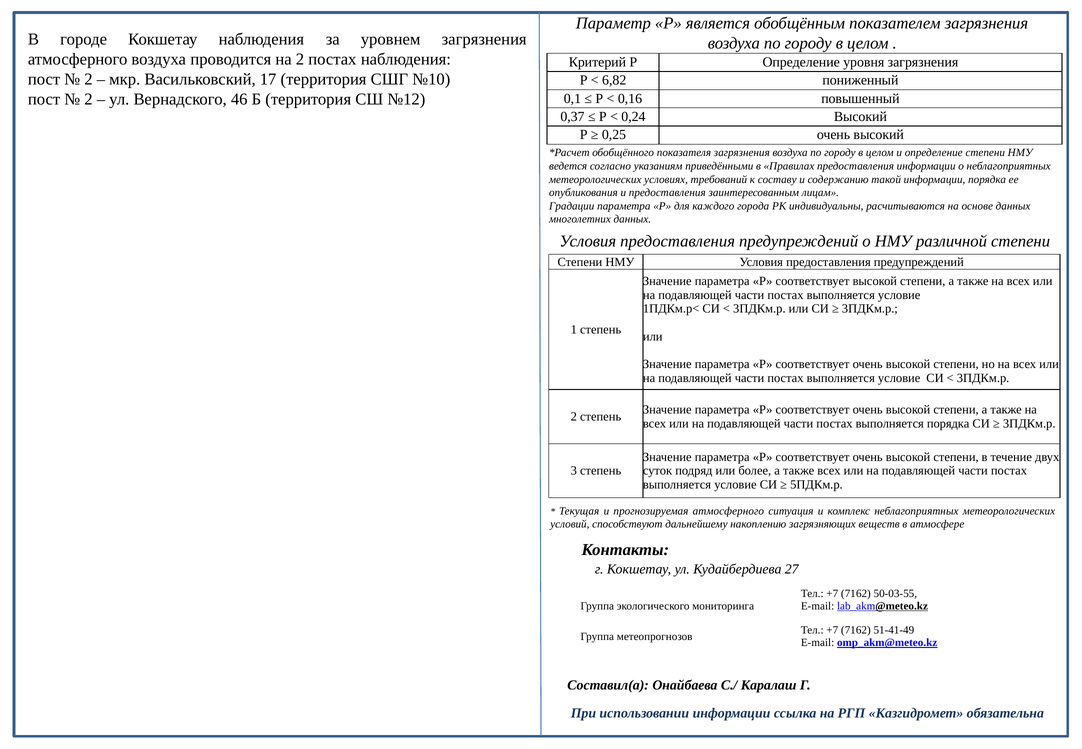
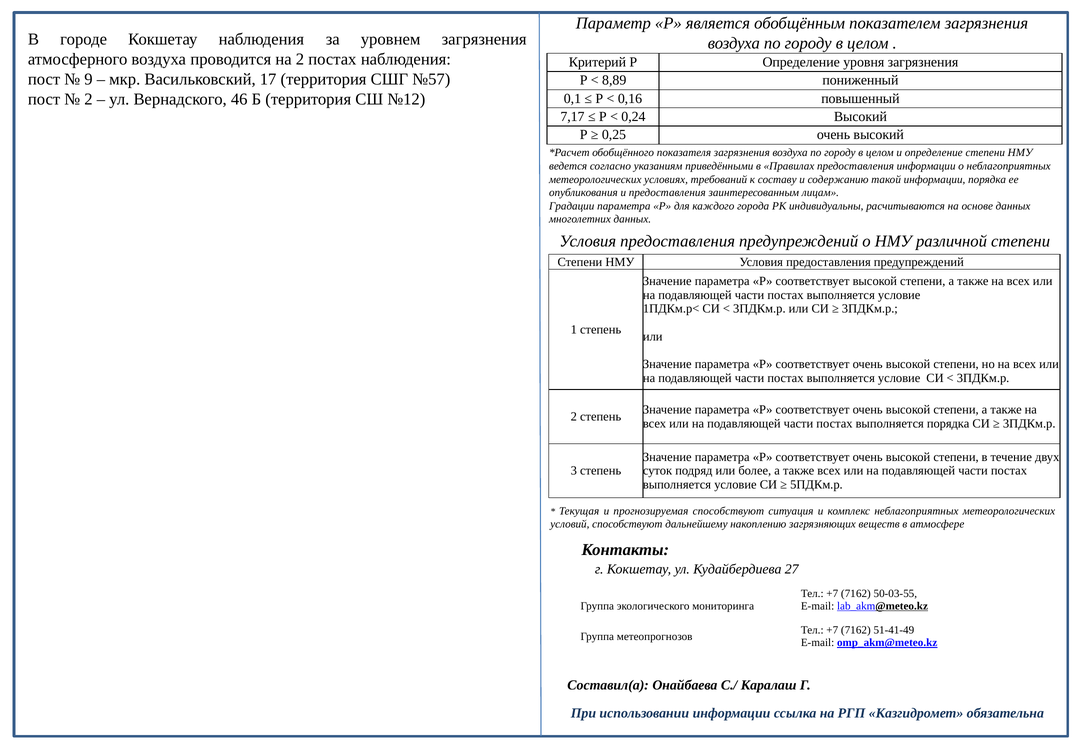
2 at (88, 79): 2 -> 9
№10: №10 -> №57
6,82: 6,82 -> 8,89
0,37: 0,37 -> 7,17
прогнозируемая атмосферного: атмосферного -> способствуют
